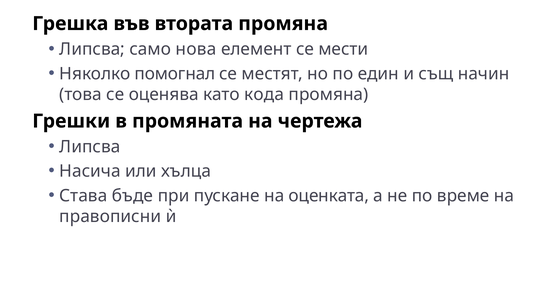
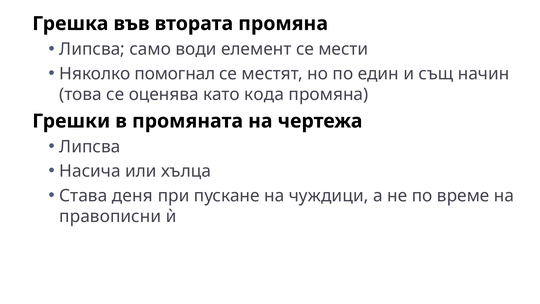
нова: нова -> води
бъде: бъде -> деня
оценката: оценката -> чуждици
